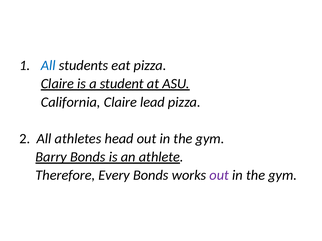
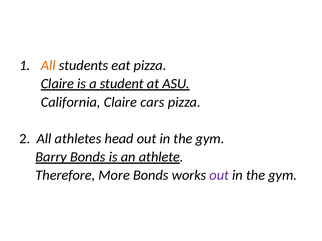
All at (48, 66) colour: blue -> orange
lead: lead -> cars
Every: Every -> More
